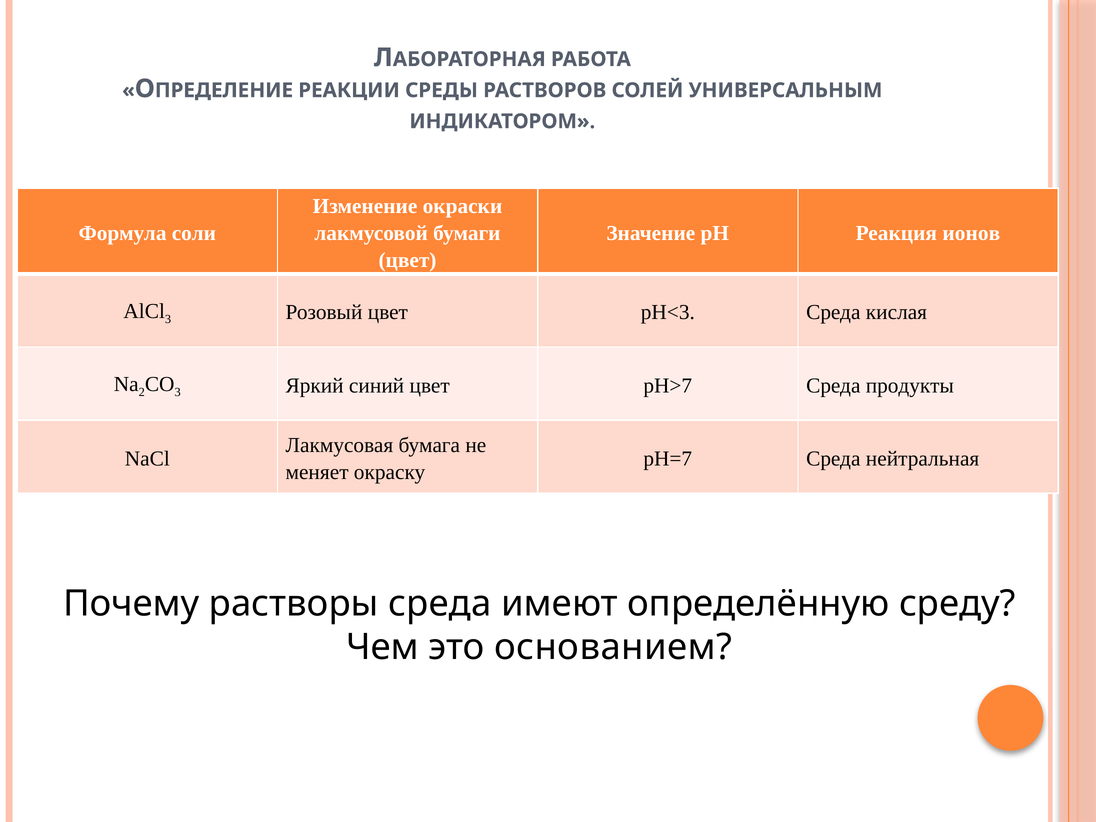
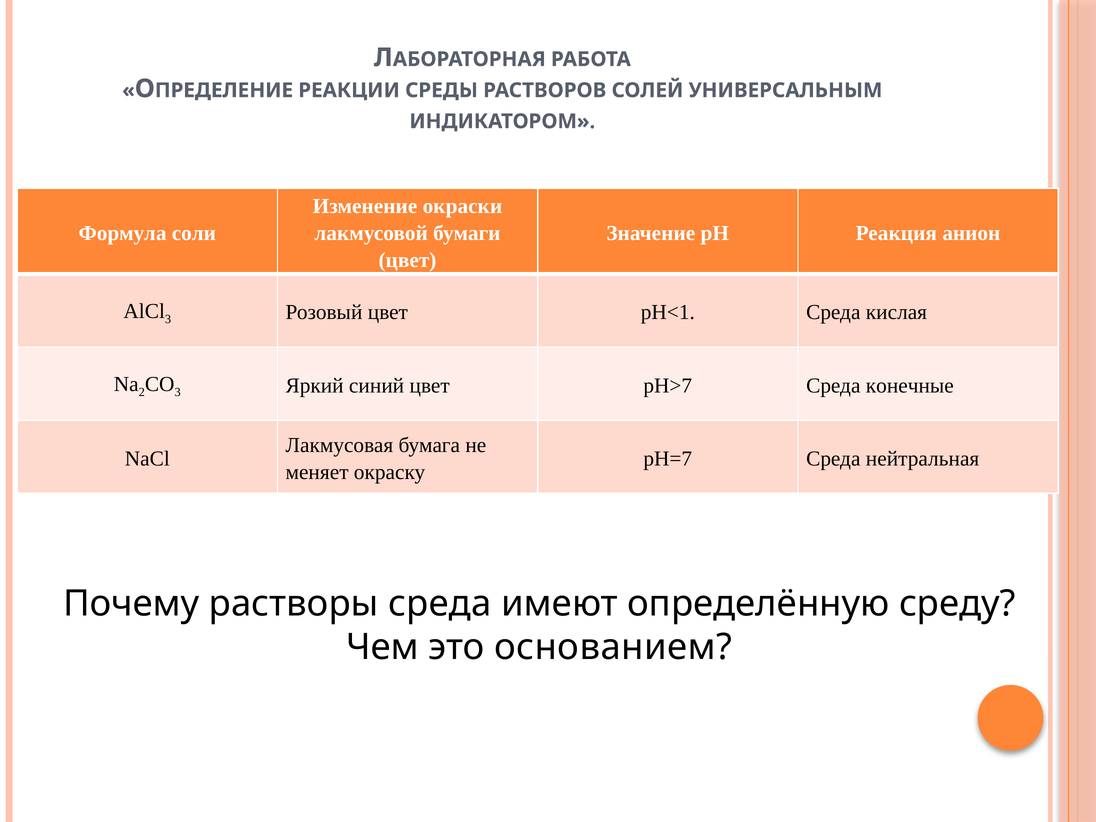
ионов: ионов -> анион
рН<3: рН<3 -> рН<1
продукты: продукты -> конечные
